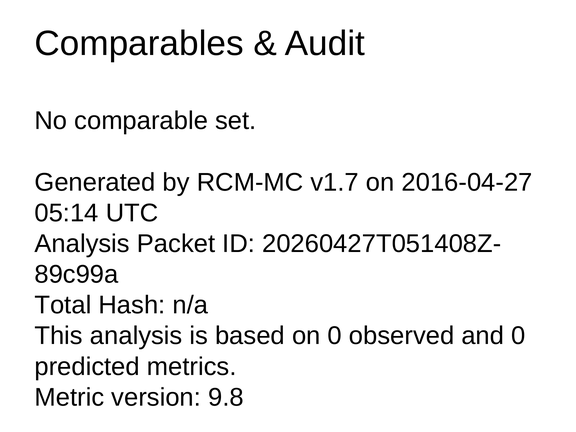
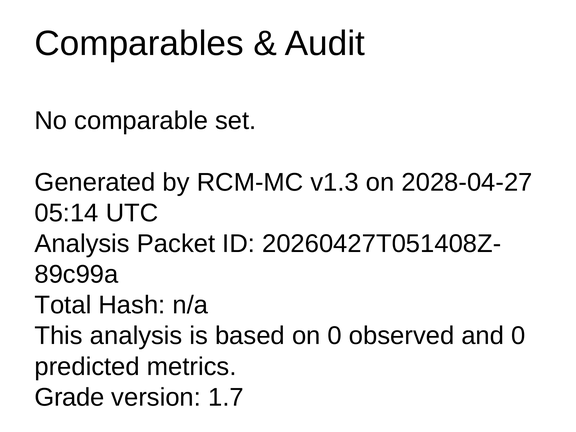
v1.7: v1.7 -> v1.3
2016-04-27: 2016-04-27 -> 2028-04-27
Metric: Metric -> Grade
9.8: 9.8 -> 1.7
